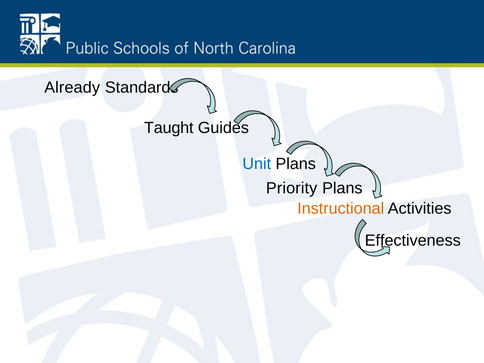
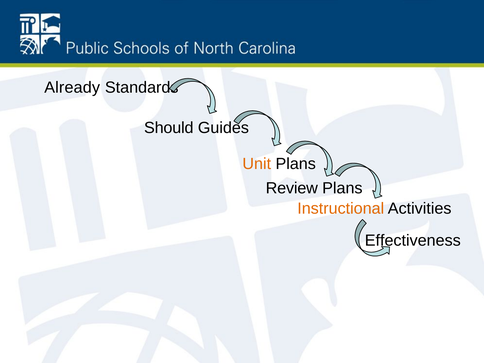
Taught: Taught -> Should
Unit colour: blue -> orange
Priority: Priority -> Review
